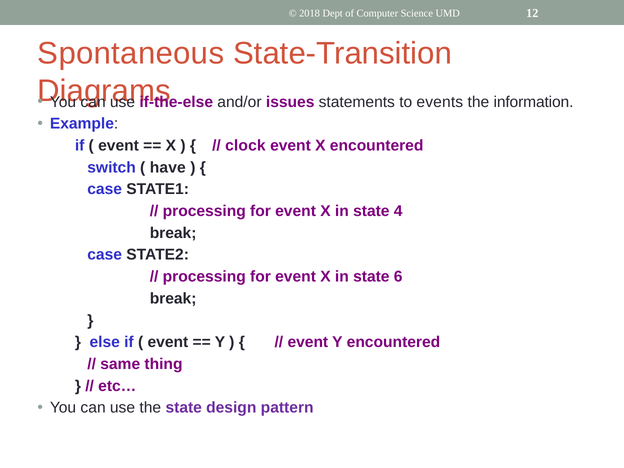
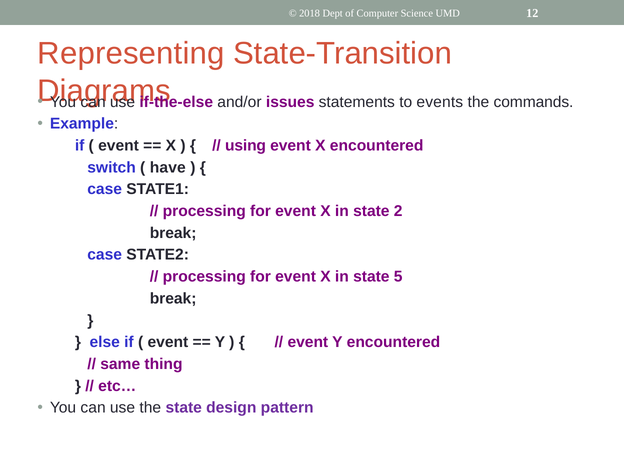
Spontaneous: Spontaneous -> Representing
information: information -> commands
clock: clock -> using
4: 4 -> 2
6: 6 -> 5
